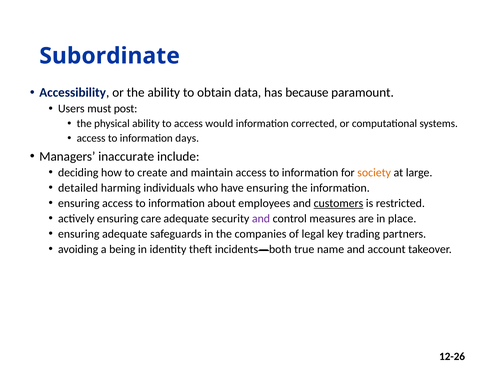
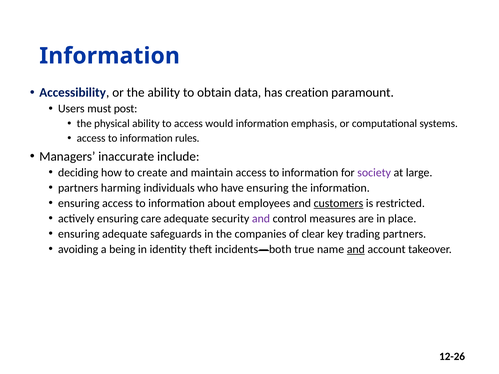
Subordinate at (110, 56): Subordinate -> Information
because: because -> creation
corrected: corrected -> emphasis
days: days -> rules
society colour: orange -> purple
detailed at (78, 188): detailed -> partners
legal: legal -> clear
and at (356, 249) underline: none -> present
